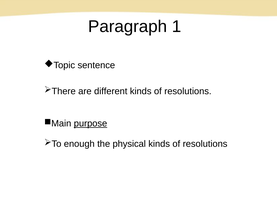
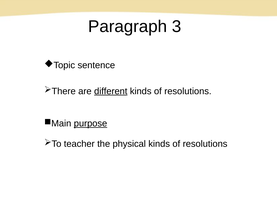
1: 1 -> 3
different underline: none -> present
enough: enough -> teacher
